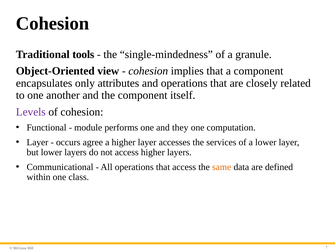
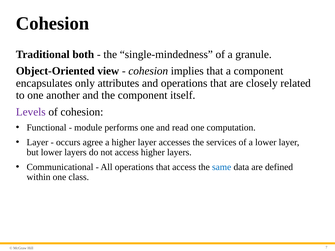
tools: tools -> both
they: they -> read
same colour: orange -> blue
